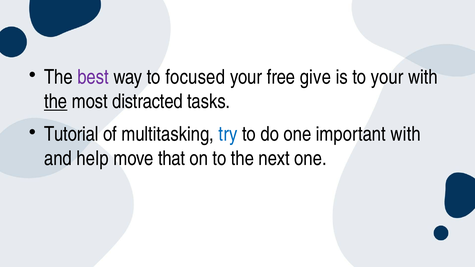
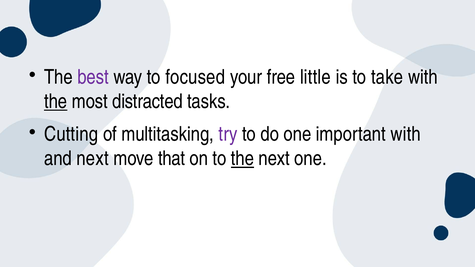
give: give -> little
to your: your -> take
Tutorial: Tutorial -> Cutting
try colour: blue -> purple
and help: help -> next
the at (242, 159) underline: none -> present
